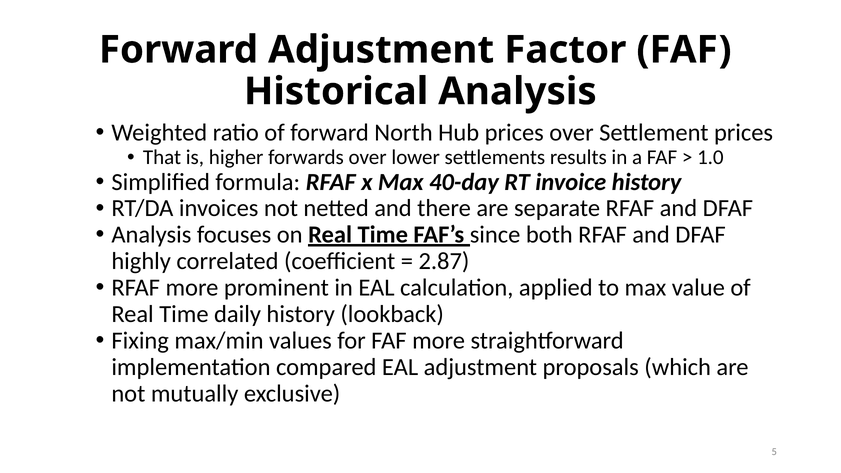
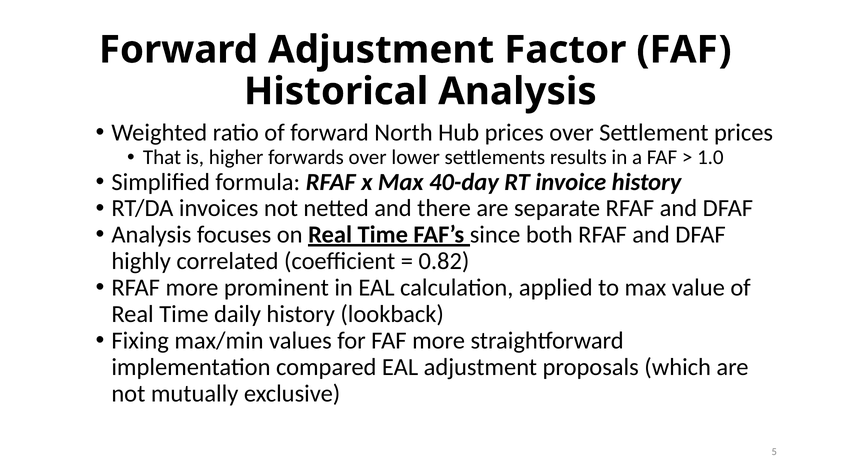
2.87: 2.87 -> 0.82
